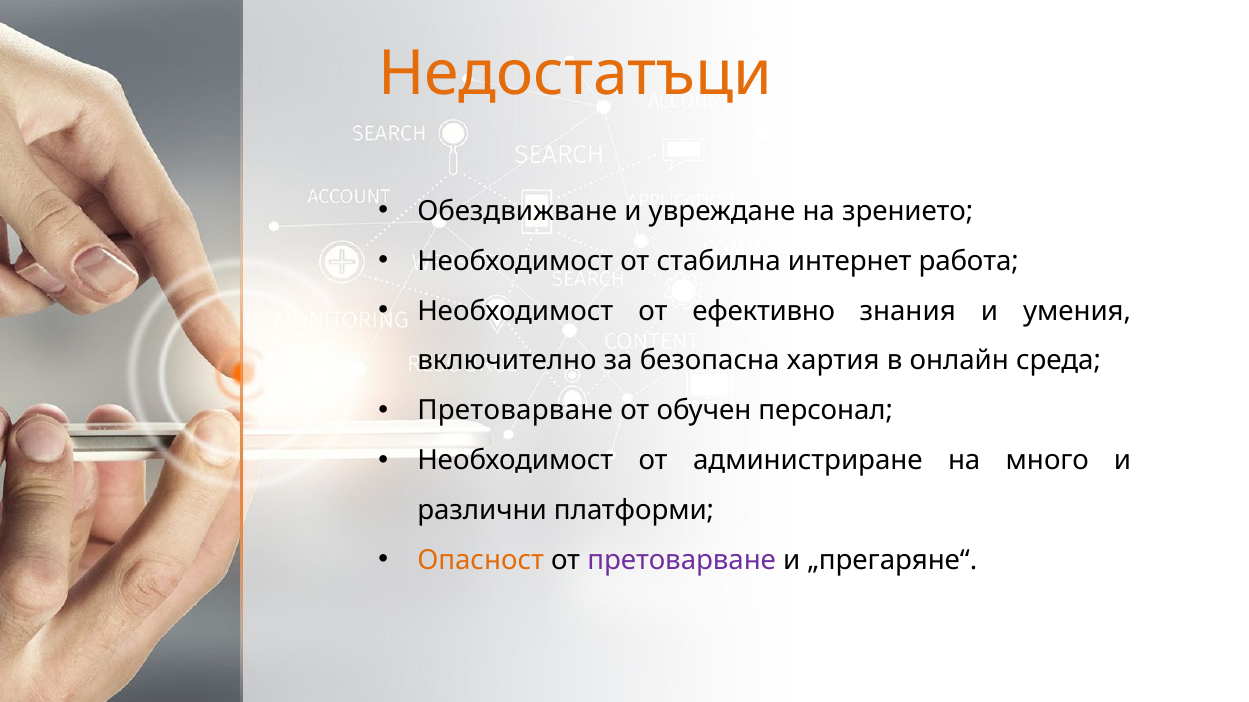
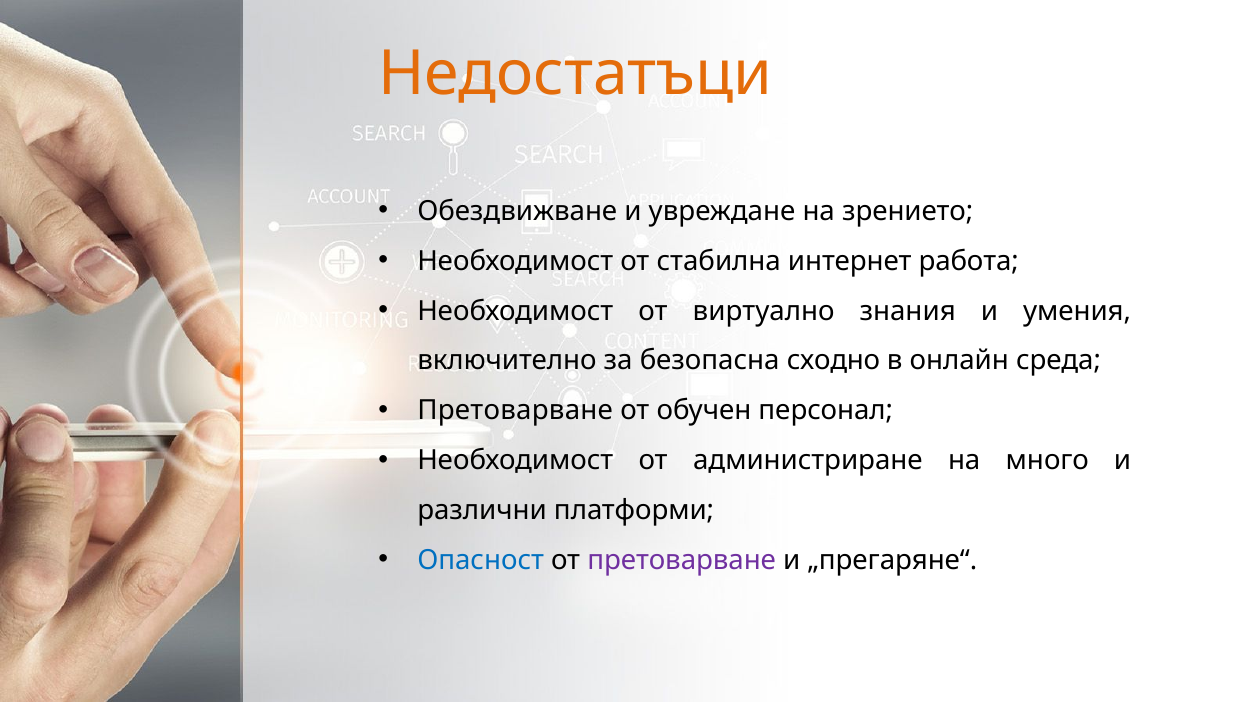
ефективно: ефективно -> виртуално
хартия: хартия -> сходно
Опасност colour: orange -> blue
